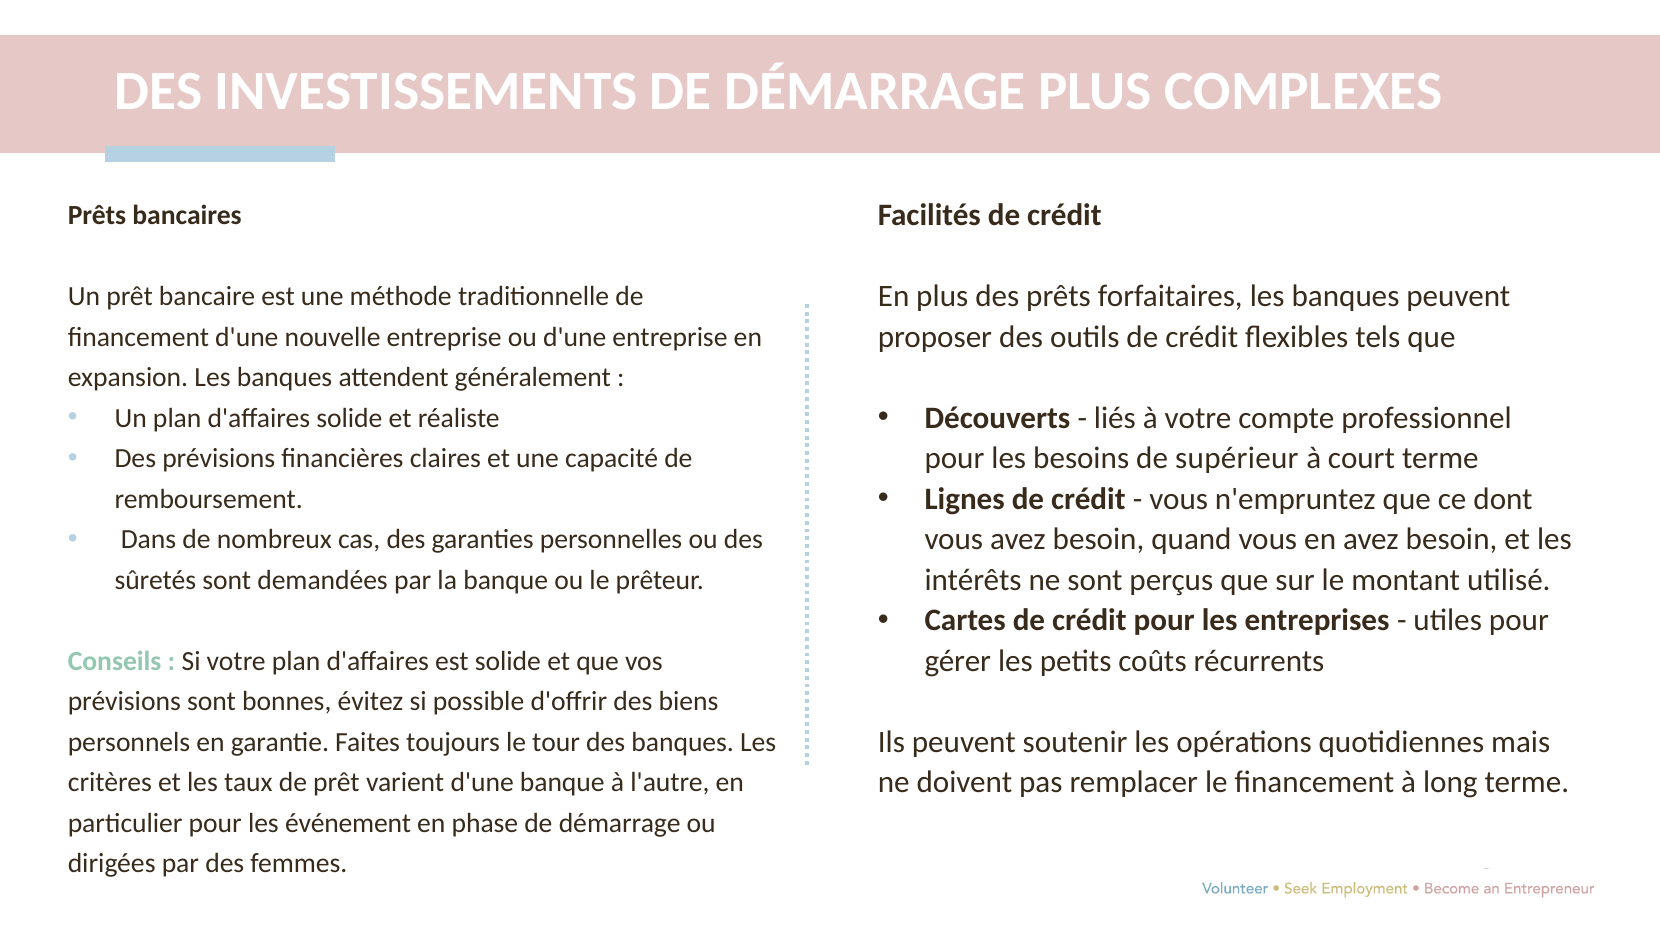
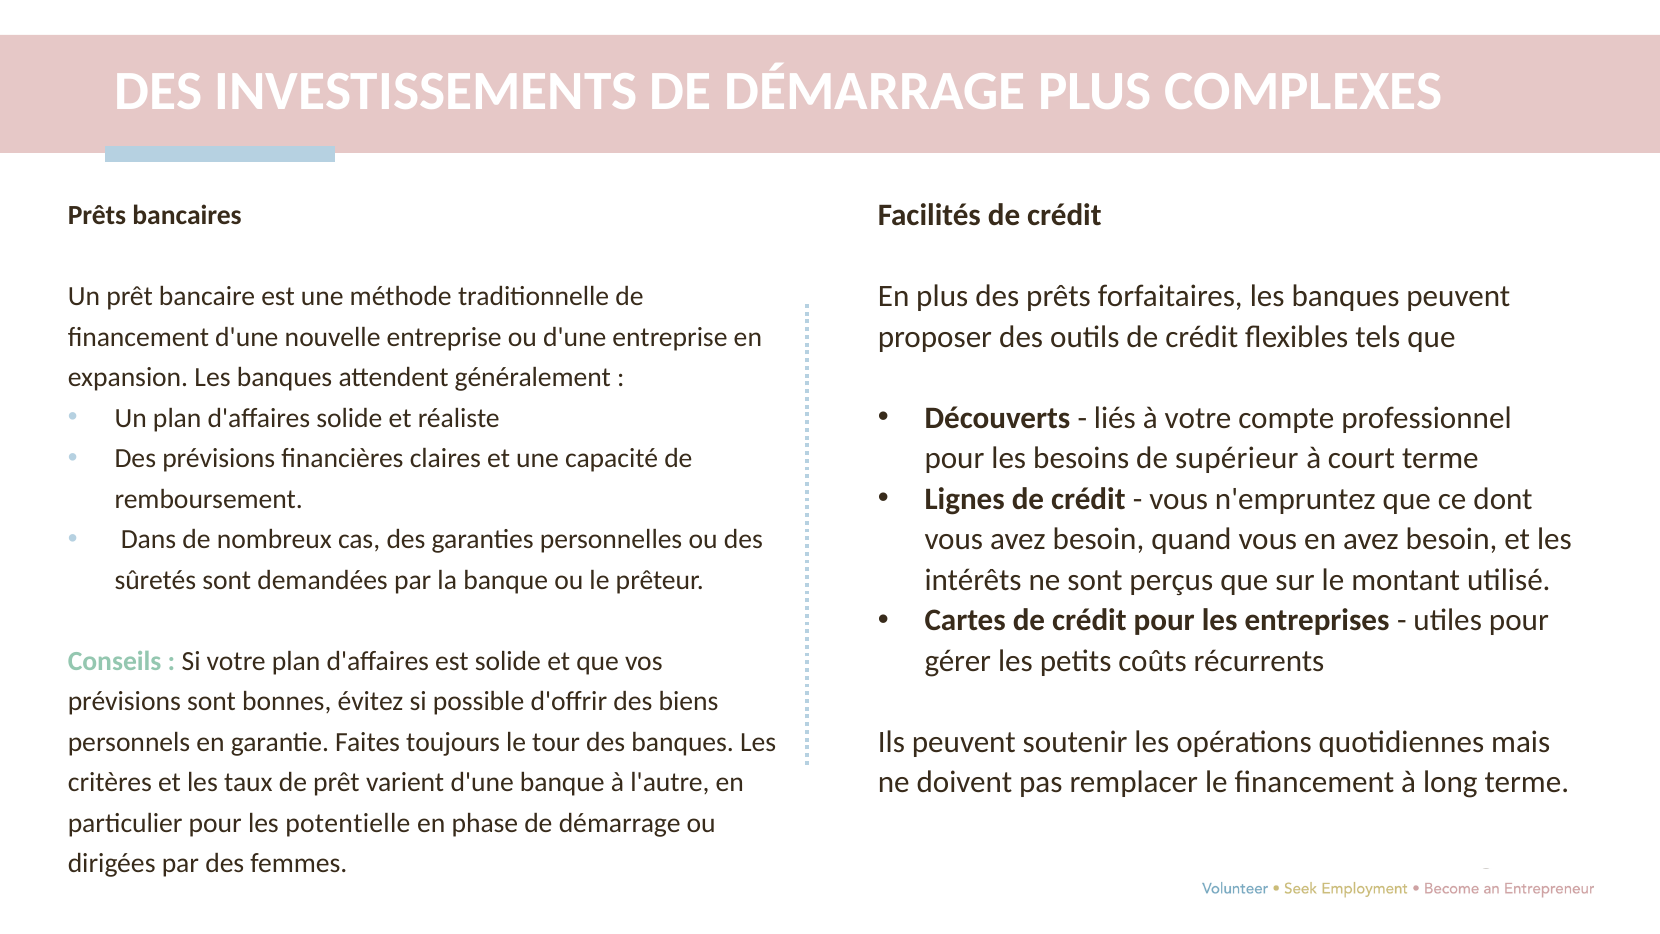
événement: événement -> potentielle
